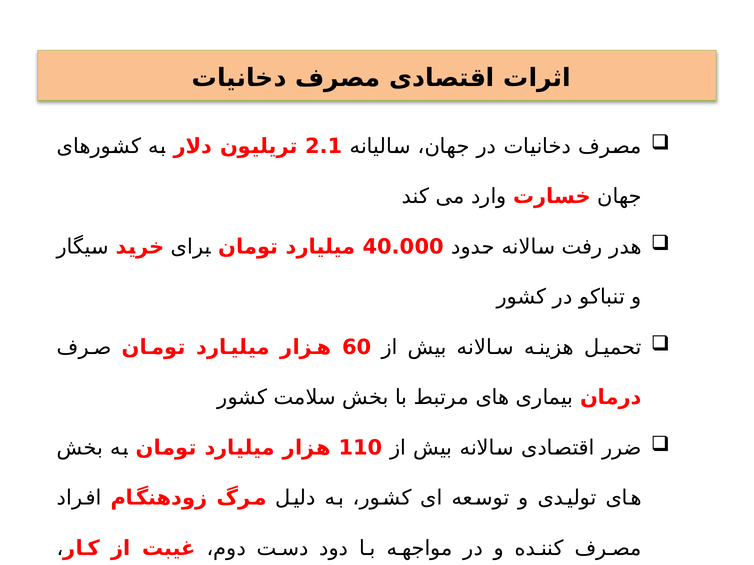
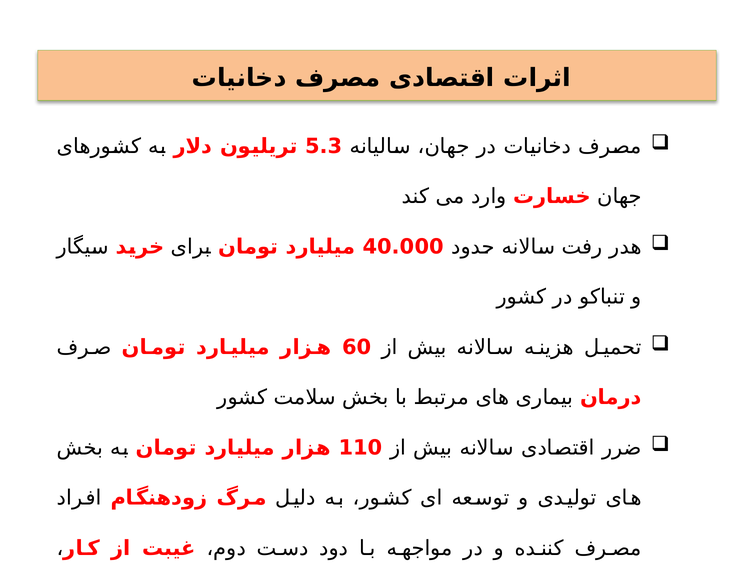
2.1: 2.1 -> 5.3
